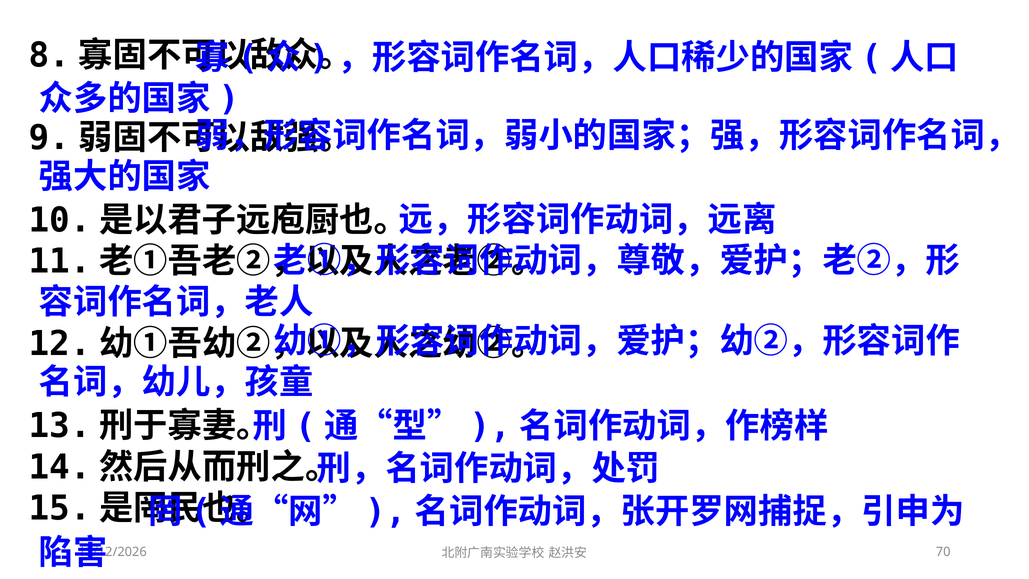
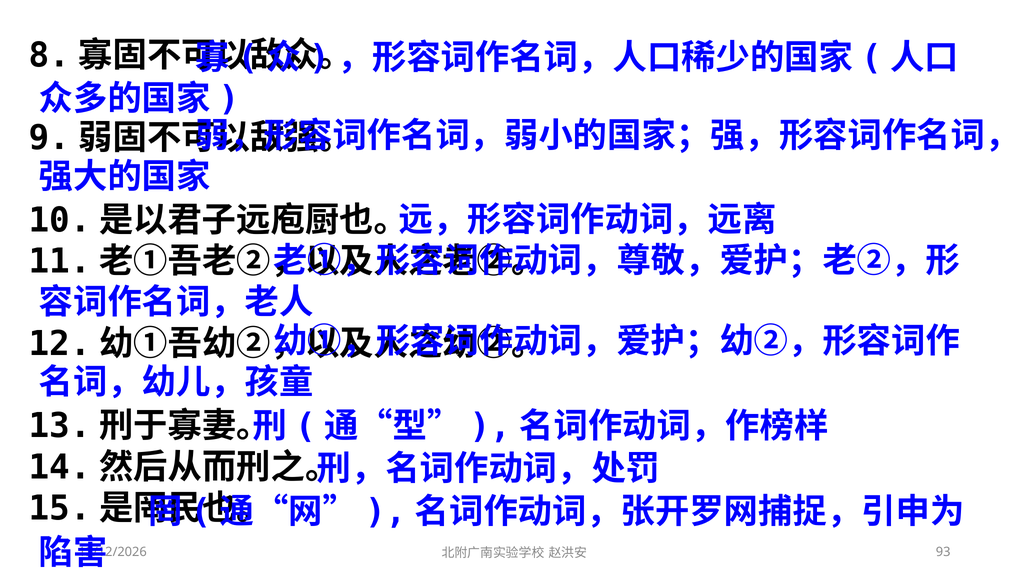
70: 70 -> 93
